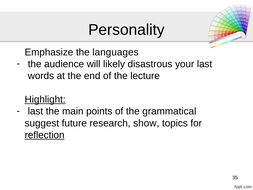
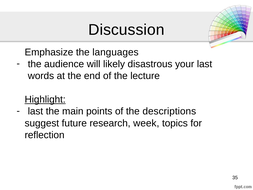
Personality: Personality -> Discussion
grammatical: grammatical -> descriptions
show: show -> week
reflection underline: present -> none
